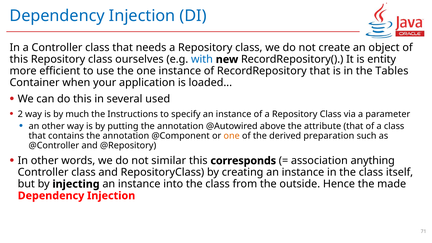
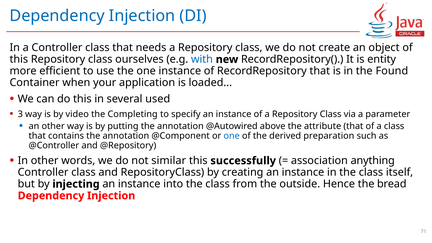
Tables: Tables -> Found
2: 2 -> 3
much: much -> video
Instructions: Instructions -> Completing
one at (232, 136) colour: orange -> blue
corresponds: corresponds -> successfully
made: made -> bread
